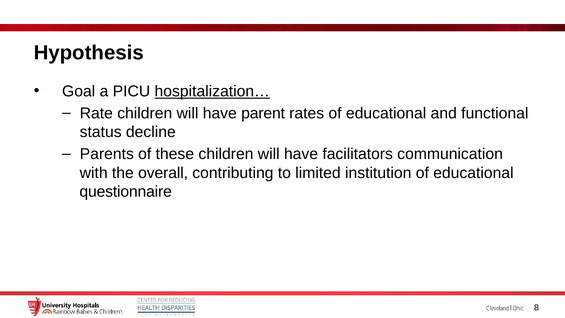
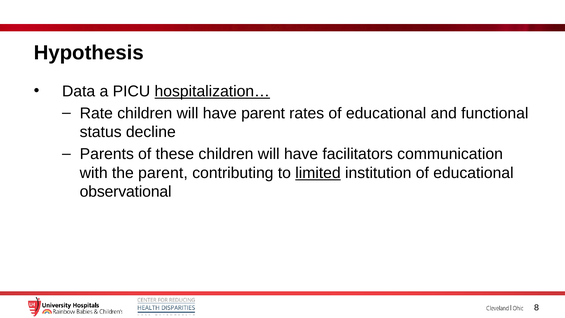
Goal: Goal -> Data
the overall: overall -> parent
limited underline: none -> present
questionnaire: questionnaire -> observational
